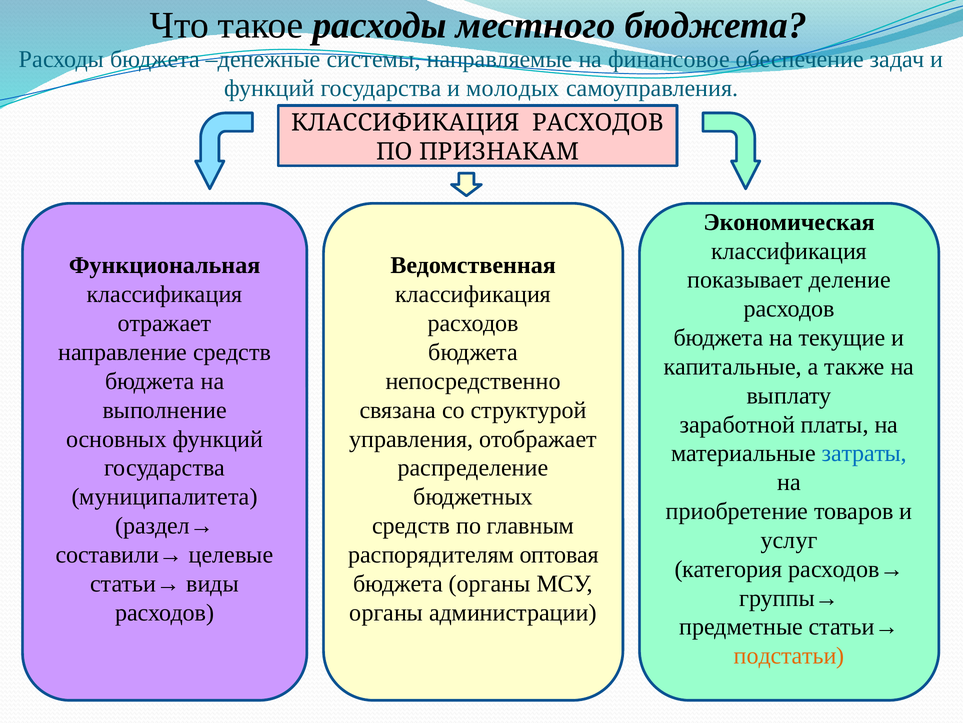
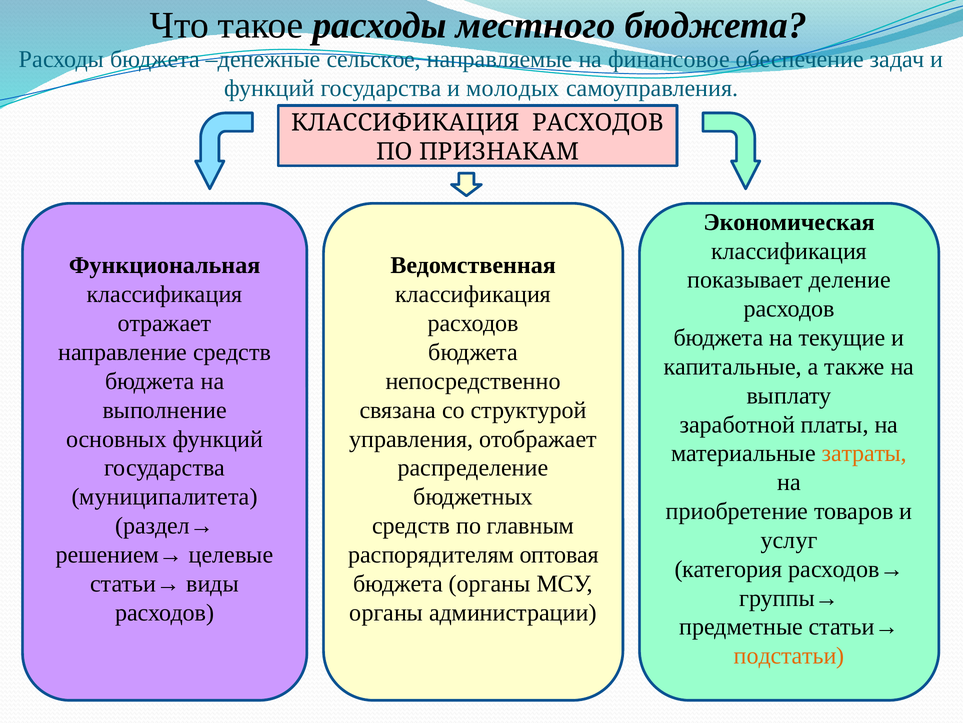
системы: системы -> сельское
затраты colour: blue -> orange
составили→: составили→ -> решением→
